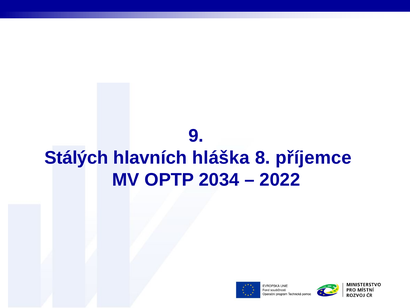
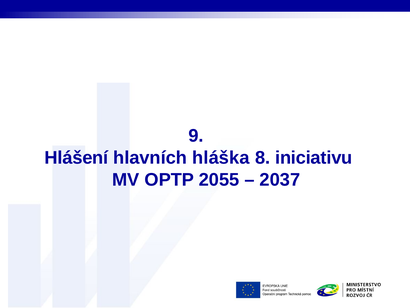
Stálých: Stálých -> Hlášení
příjemce: příjemce -> iniciativu
2034: 2034 -> 2055
2022: 2022 -> 2037
